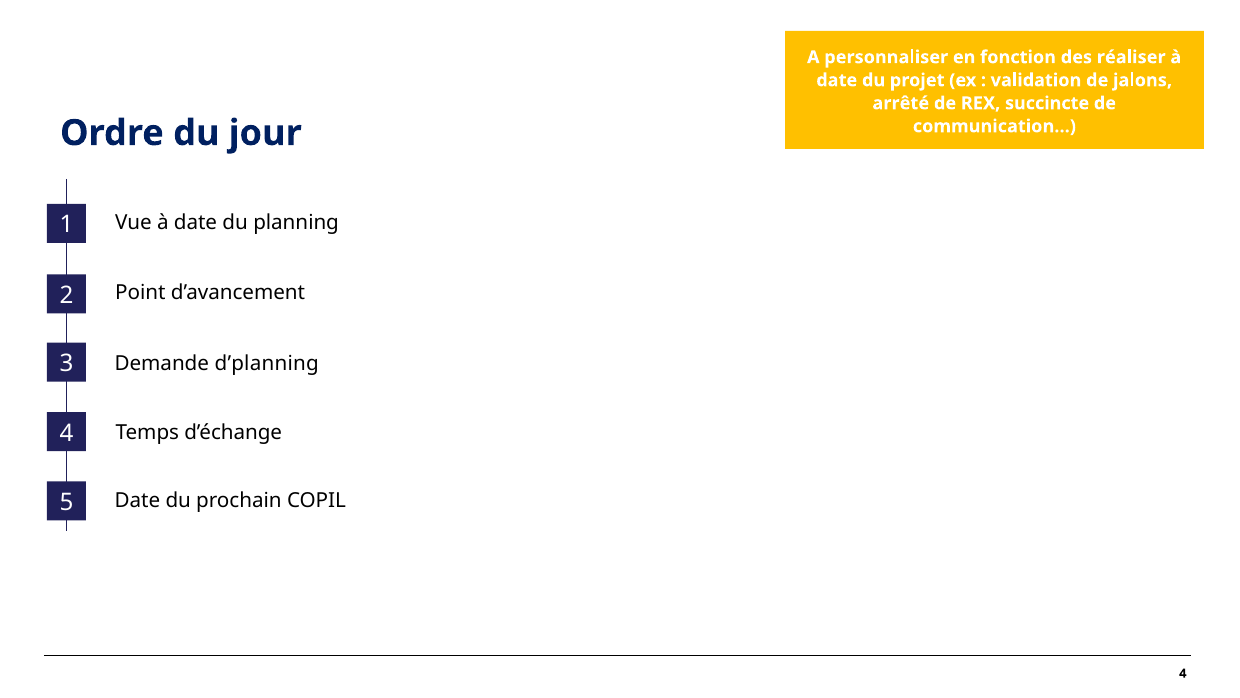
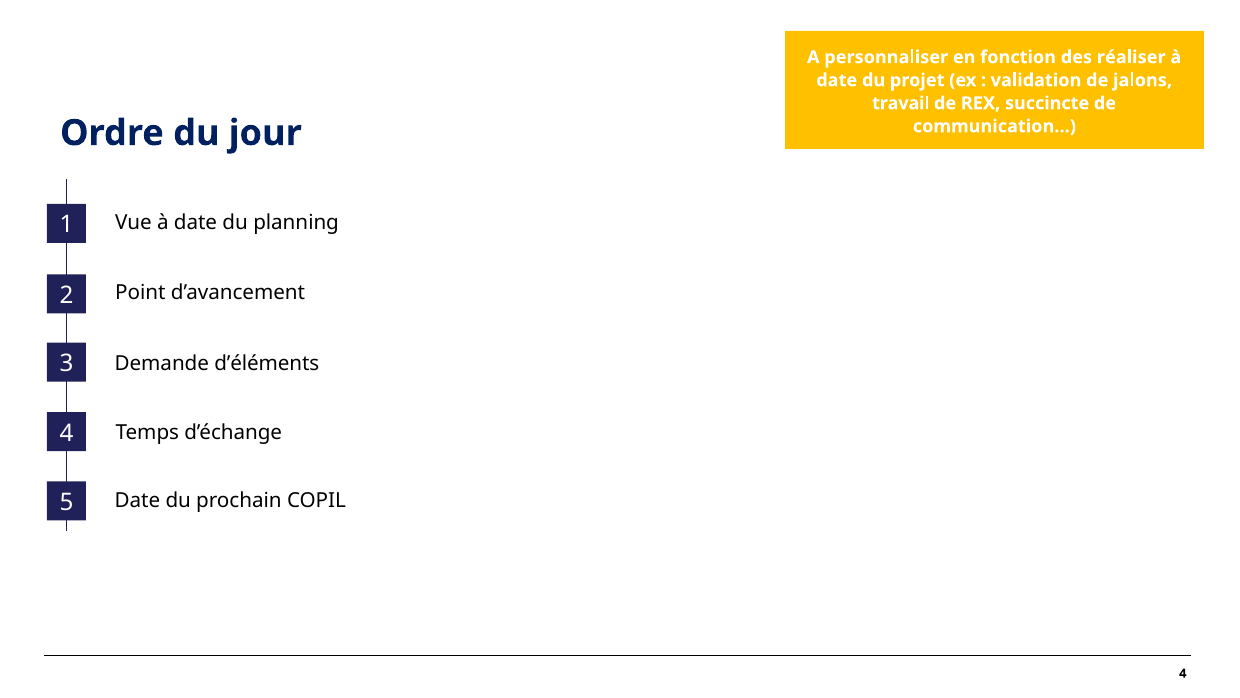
arrêté: arrêté -> travail
d’planning: d’planning -> d’éléments
